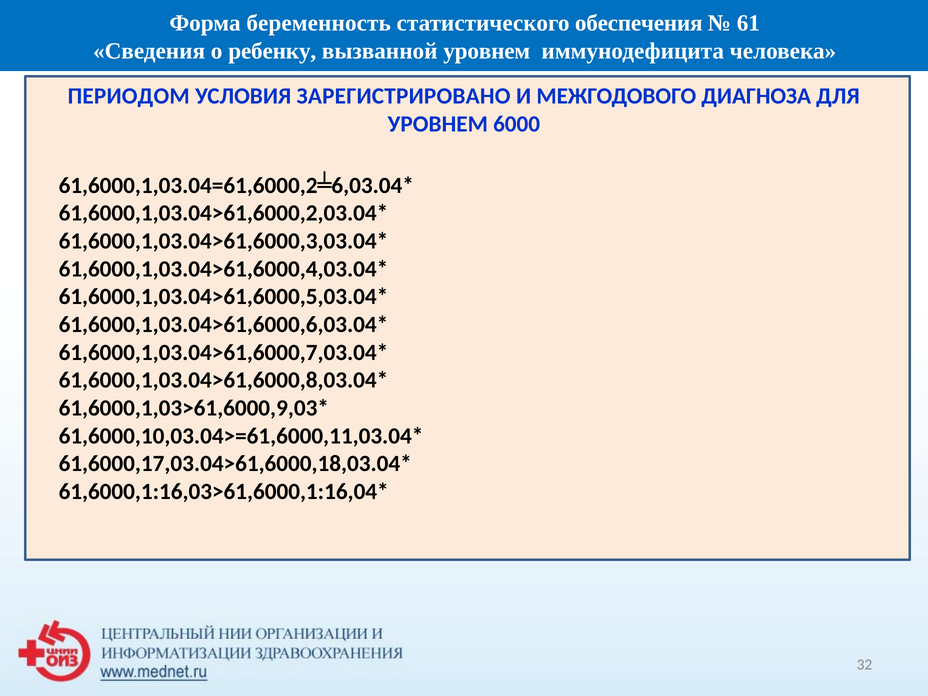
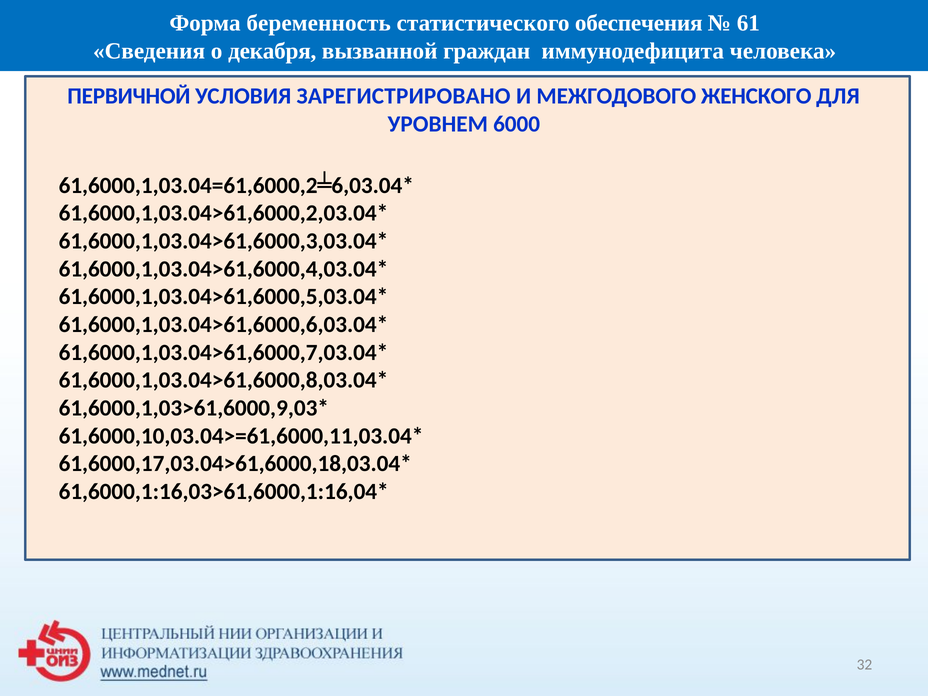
ребенку: ребенку -> декабря
вызванной уровнем: уровнем -> граждан
ПЕРИОДОМ: ПЕРИОДОМ -> ПЕРВИЧНОЙ
ДИАГНОЗА: ДИАГНОЗА -> ЖЕНСКОГО
